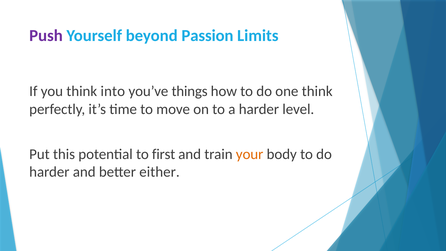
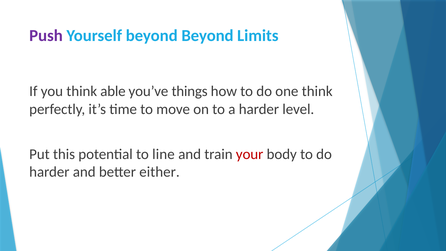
beyond Passion: Passion -> Beyond
into: into -> able
first: first -> line
your colour: orange -> red
